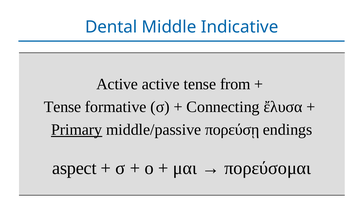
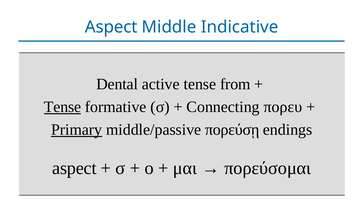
Dental at (111, 27): Dental -> Aspect
Active at (117, 84): Active -> Dental
Tense at (63, 107) underline: none -> present
ἔλυσα: ἔλυσα -> πορευ
